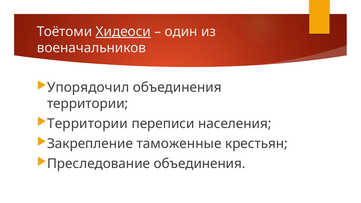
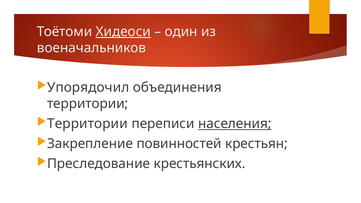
населения underline: none -> present
таможенные: таможенные -> повинностей
Преследование объединения: объединения -> крестьянских
